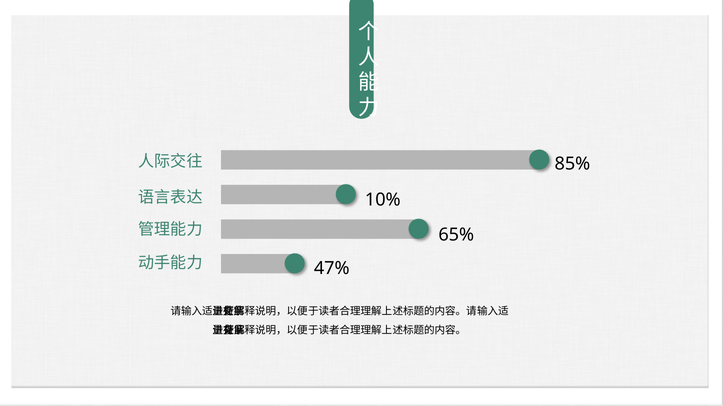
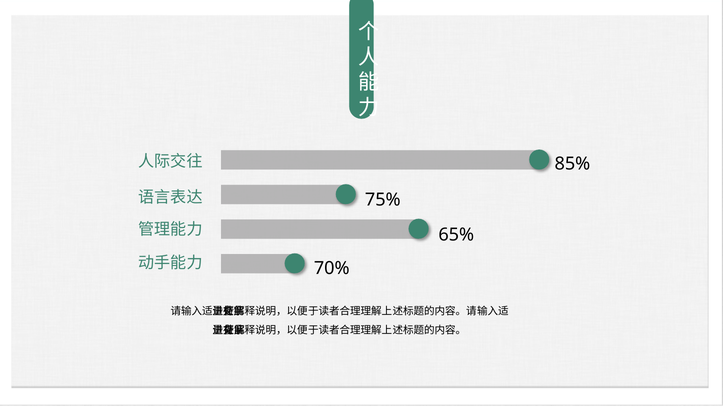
10%: 10% -> 75%
47%: 47% -> 70%
